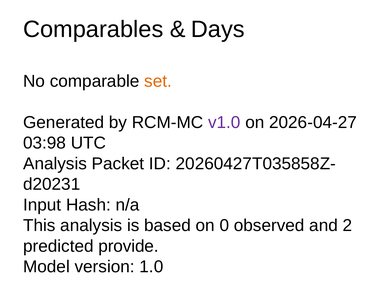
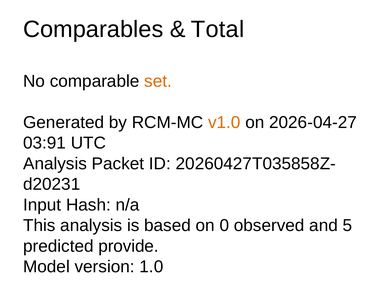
Days: Days -> Total
v1.0 colour: purple -> orange
03:98: 03:98 -> 03:91
2: 2 -> 5
